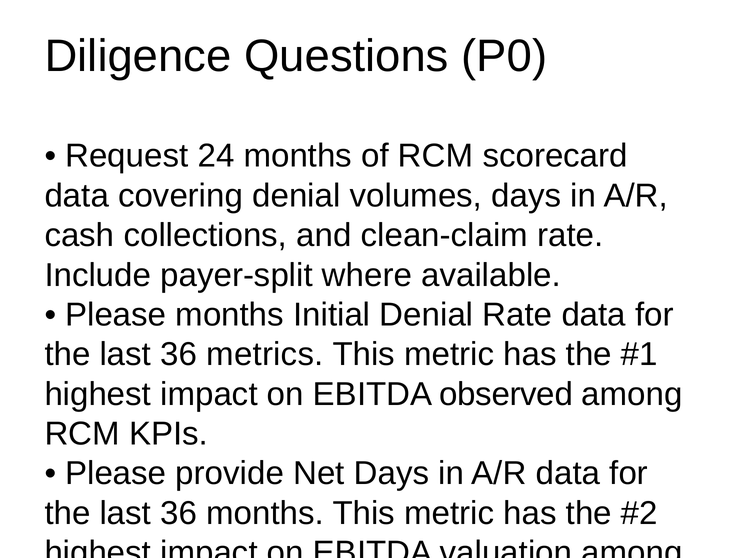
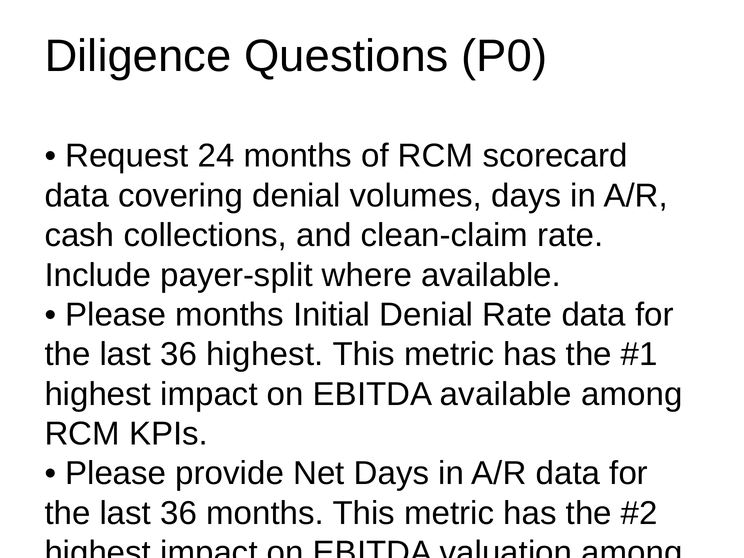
36 metrics: metrics -> highest
EBITDA observed: observed -> available
